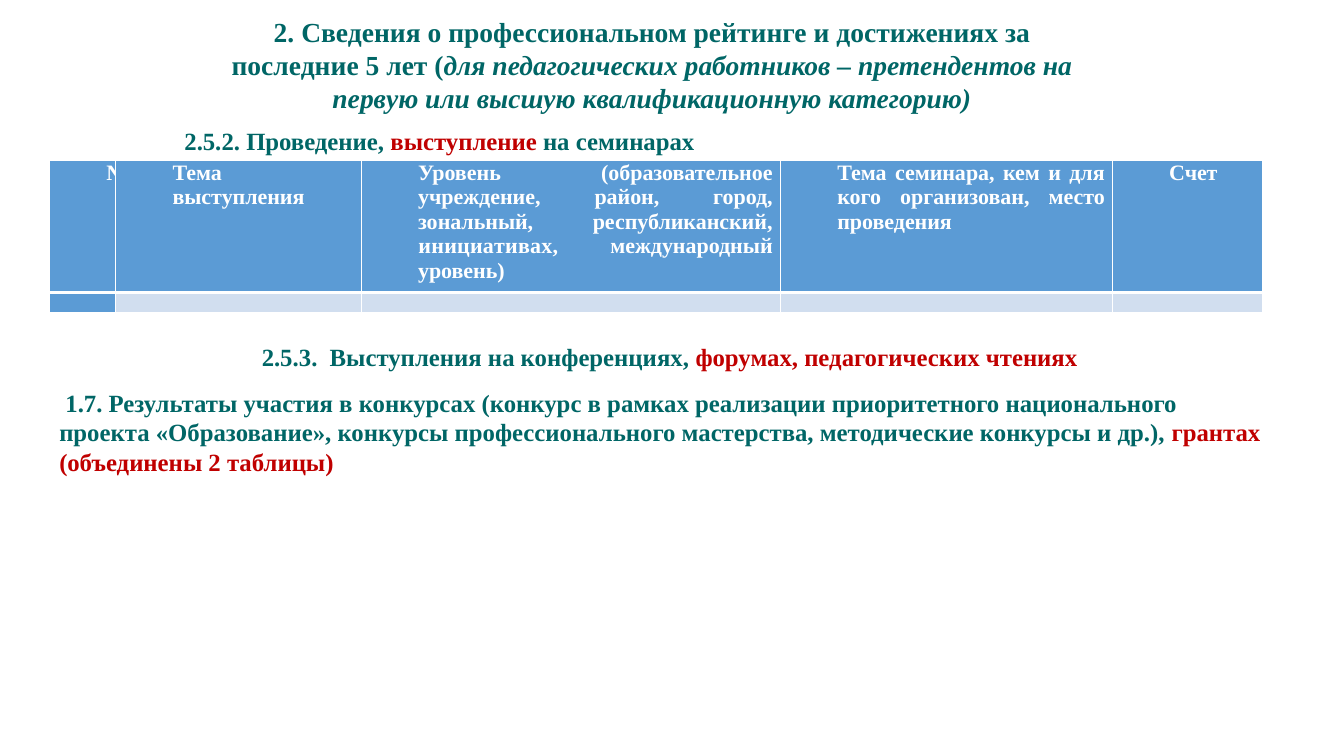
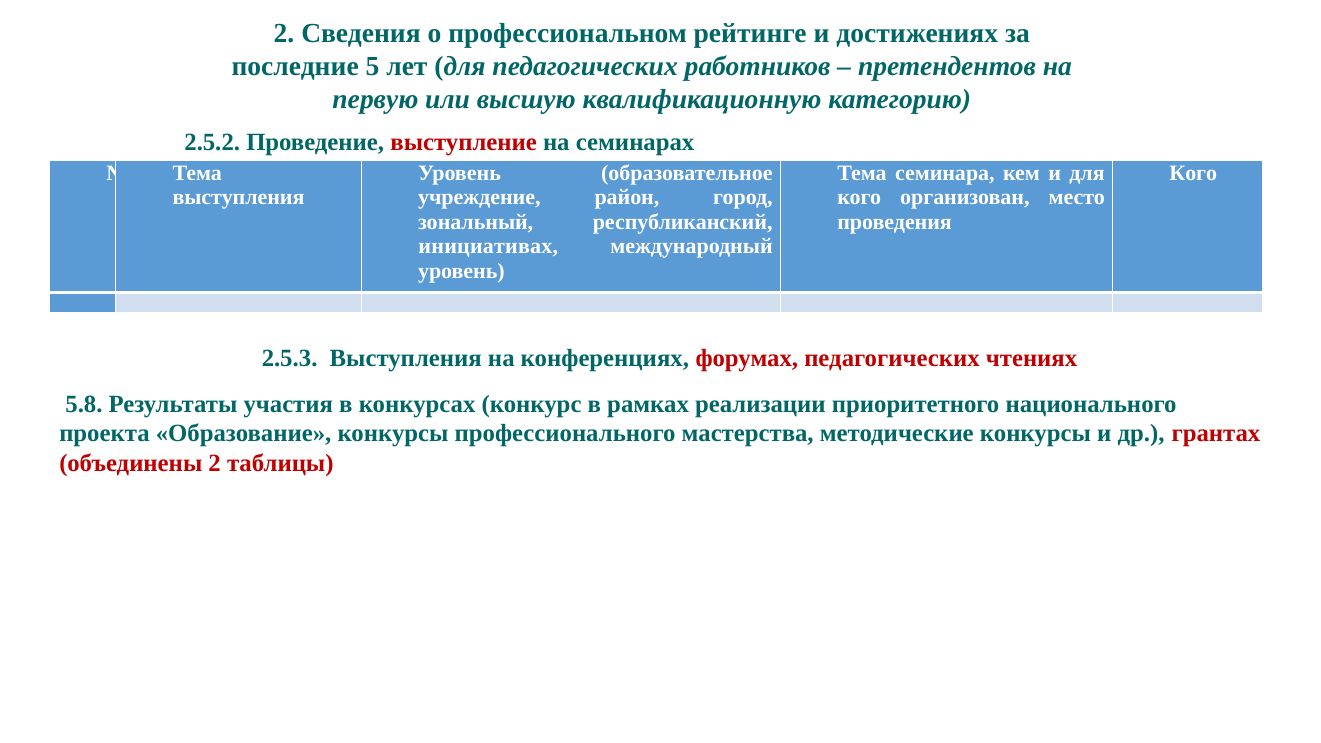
Счет at (1193, 173): Счет -> Кого
1.7: 1.7 -> 5.8
